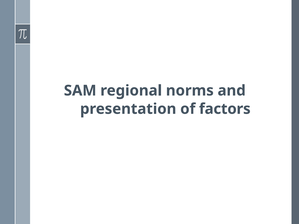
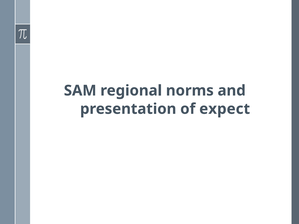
factors: factors -> expect
